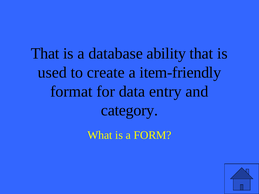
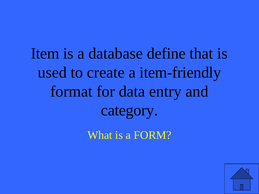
That at (45, 54): That -> Item
ability: ability -> define
